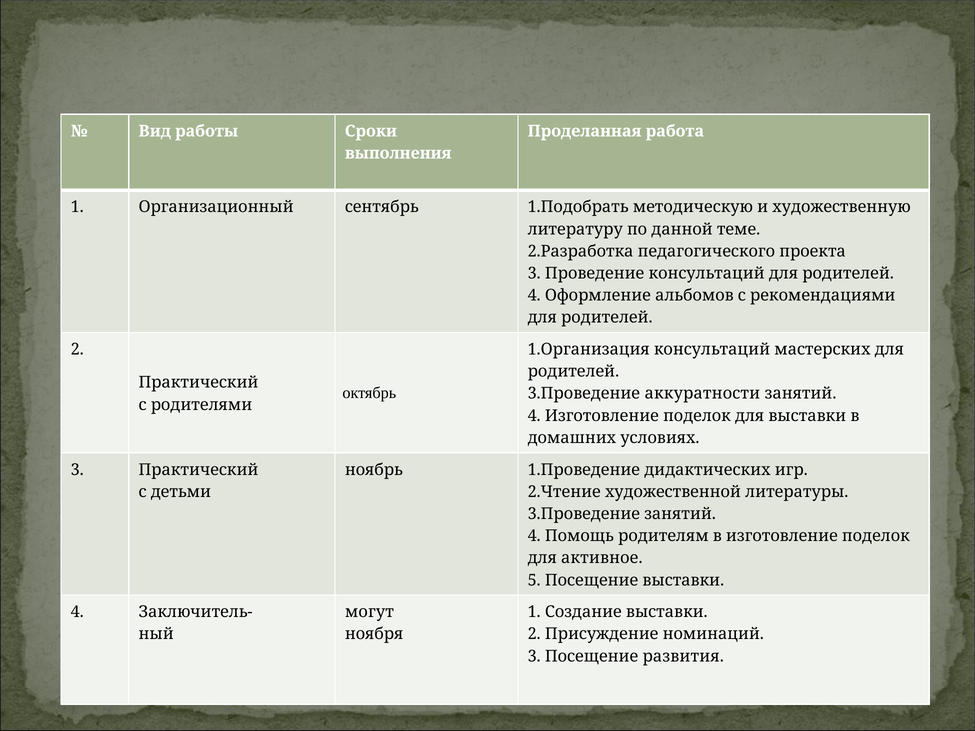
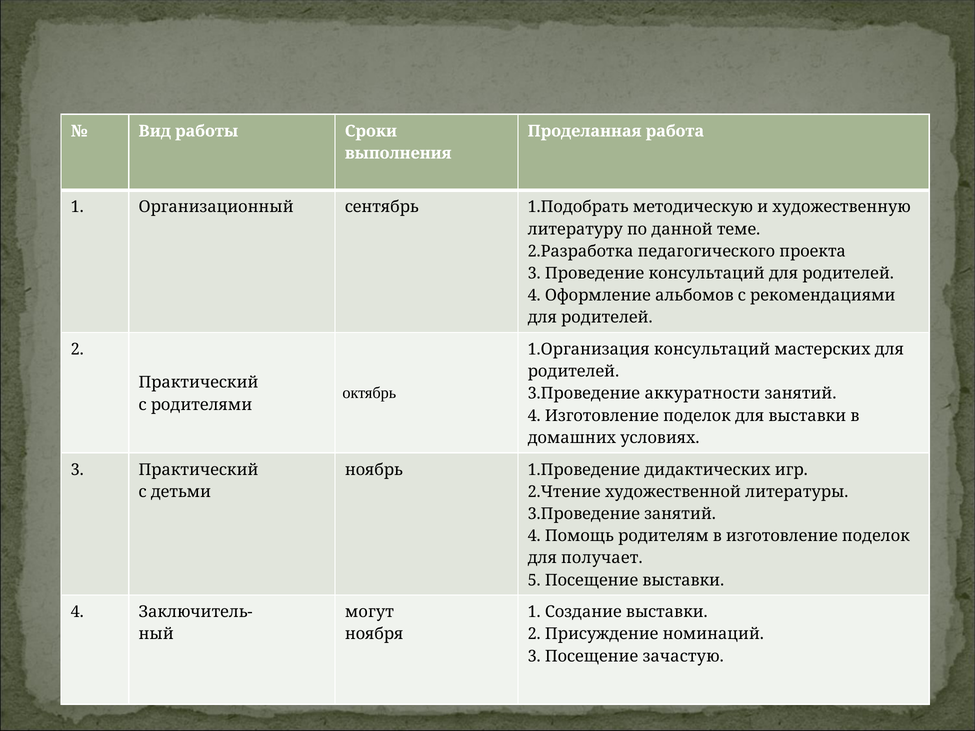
активное: активное -> получает
развития: развития -> зачастую
